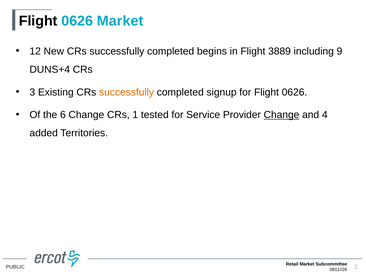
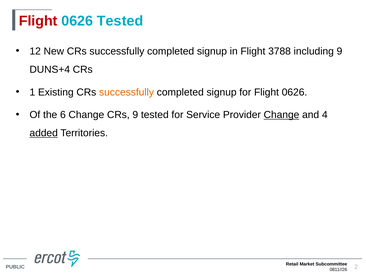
Flight at (38, 21) colour: black -> red
0626 Market: Market -> Tested
begins at (212, 51): begins -> signup
3889: 3889 -> 3788
3: 3 -> 1
CRs 1: 1 -> 9
added underline: none -> present
